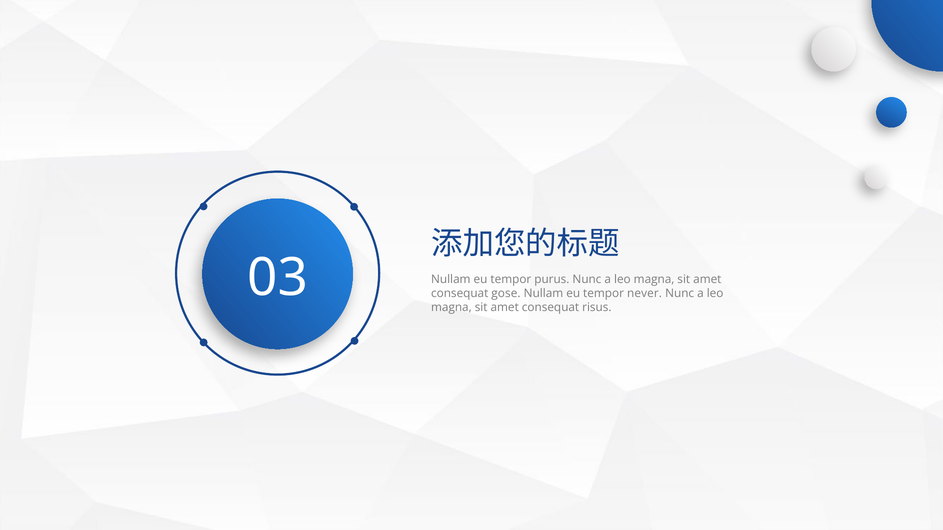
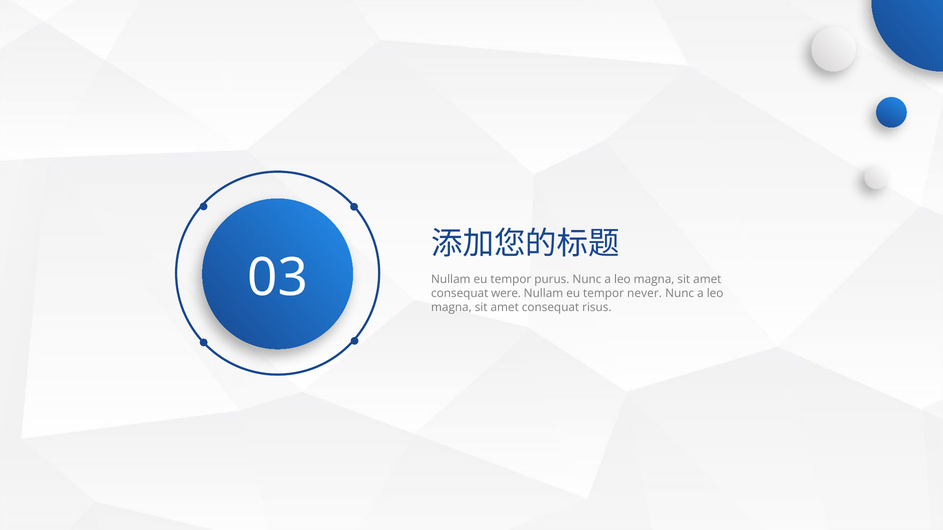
gose: gose -> were
